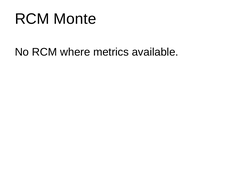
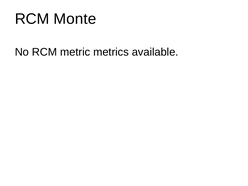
where: where -> metric
